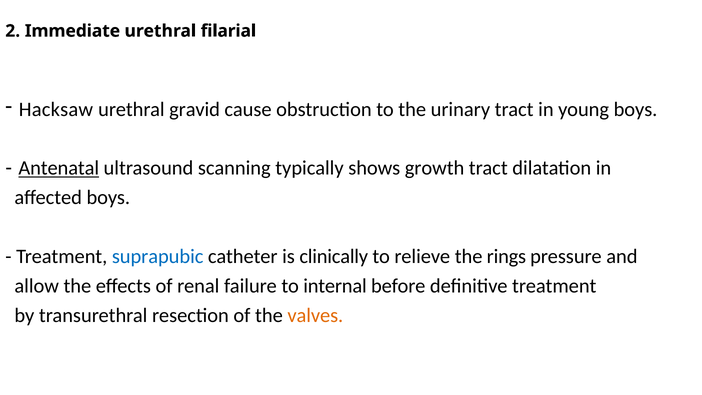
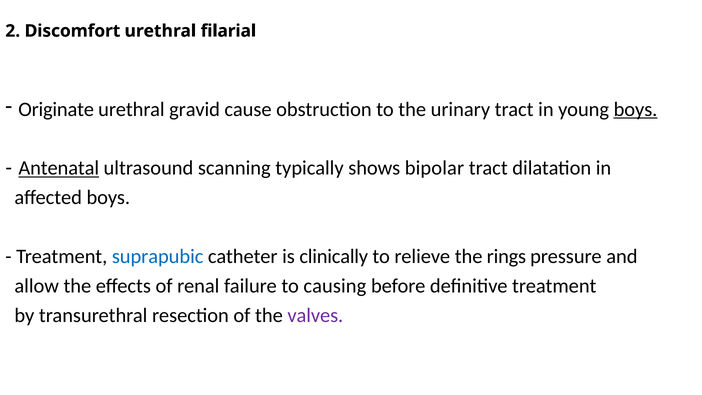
Immediate: Immediate -> Discomfort
Hacksaw: Hacksaw -> Originate
boys at (636, 109) underline: none -> present
growth: growth -> bipolar
internal: internal -> causing
valves colour: orange -> purple
